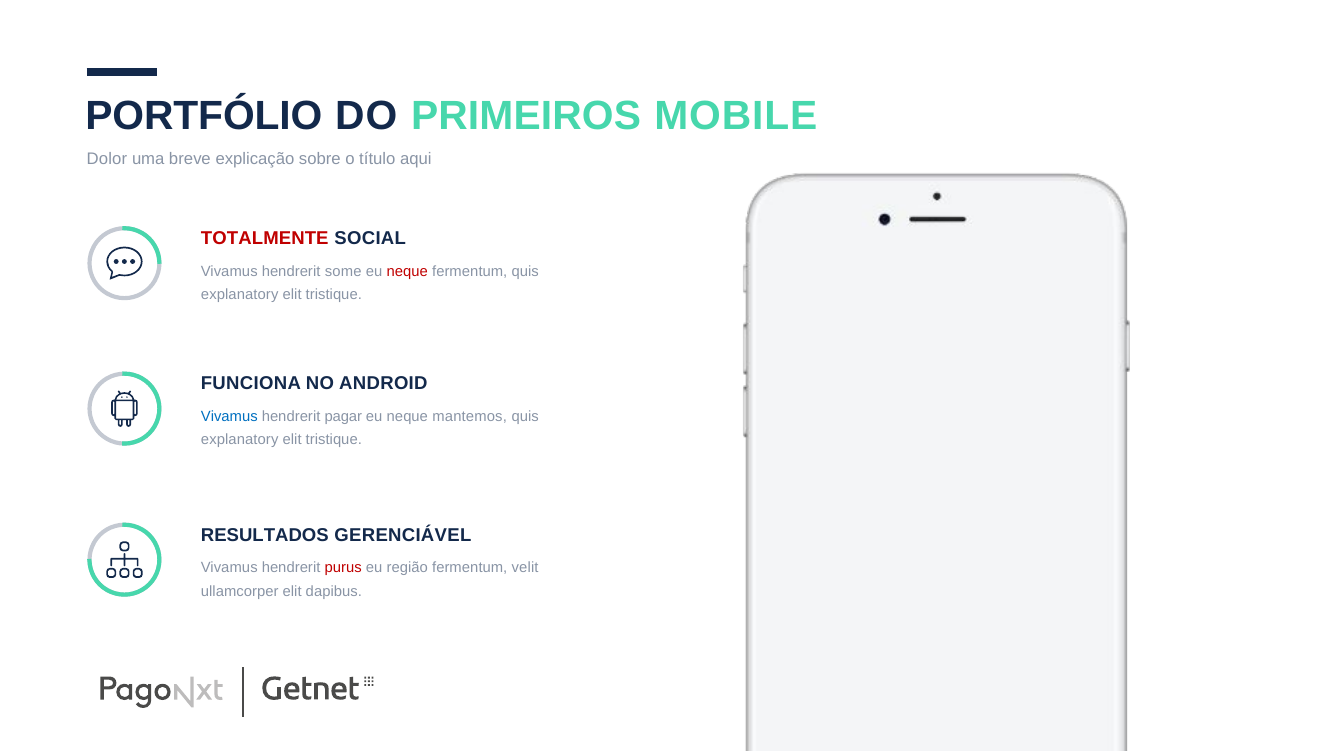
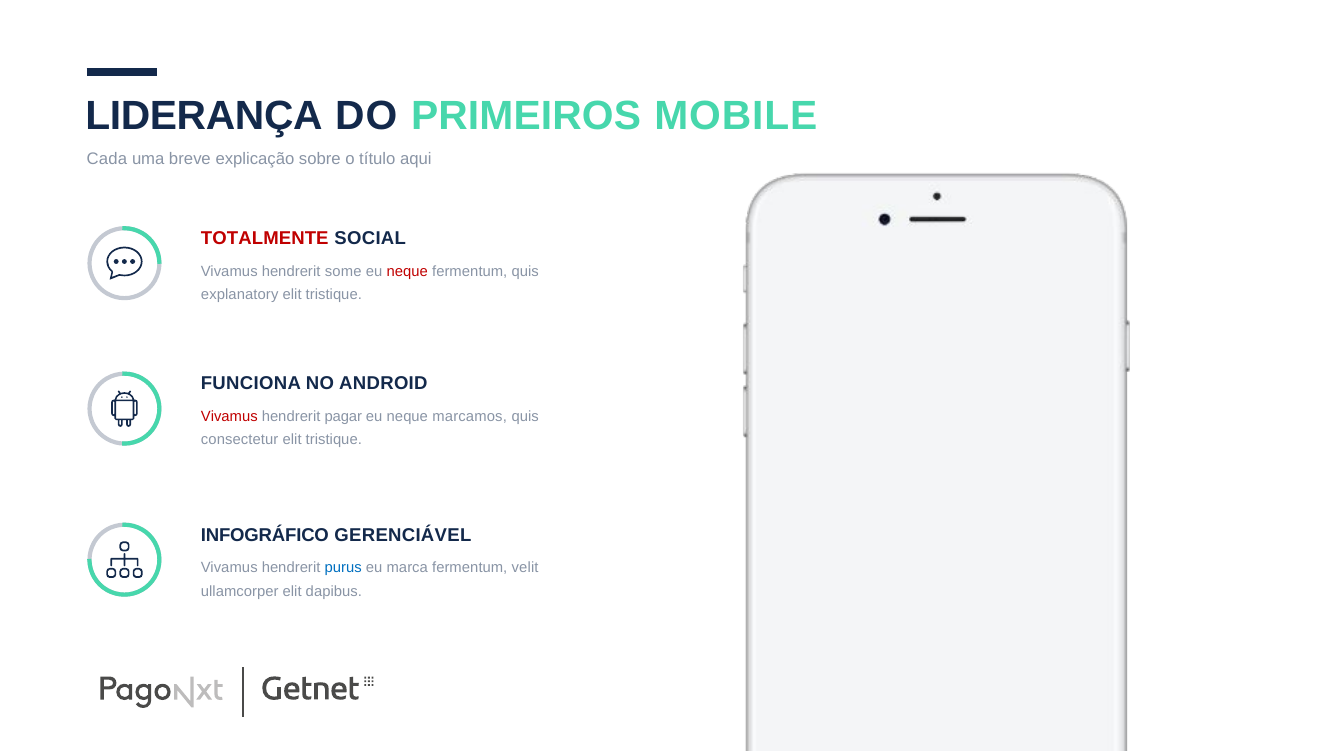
PORTFÓLIO: PORTFÓLIO -> LIDERANÇA
Dolor: Dolor -> Cada
Vivamus at (229, 417) colour: blue -> red
mantemos: mantemos -> marcamos
explanatory at (240, 440): explanatory -> consectetur
RESULTADOS: RESULTADOS -> INFOGRÁFICO
purus colour: red -> blue
região: região -> marca
